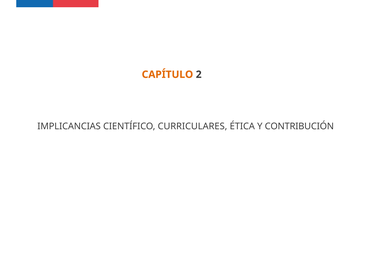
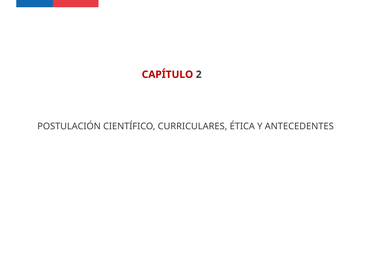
CAPÍTULO colour: orange -> red
IMPLICANCIAS: IMPLICANCIAS -> POSTULACIÓN
CONTRIBUCIÓN: CONTRIBUCIÓN -> ANTECEDENTES
